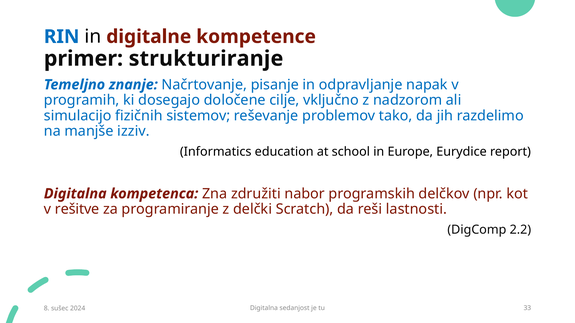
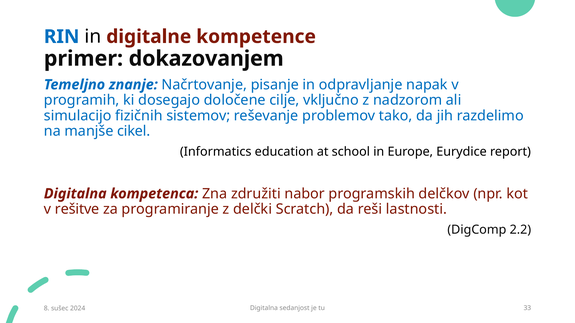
strukturiranje: strukturiranje -> dokazovanjem
izziv: izziv -> cikel
